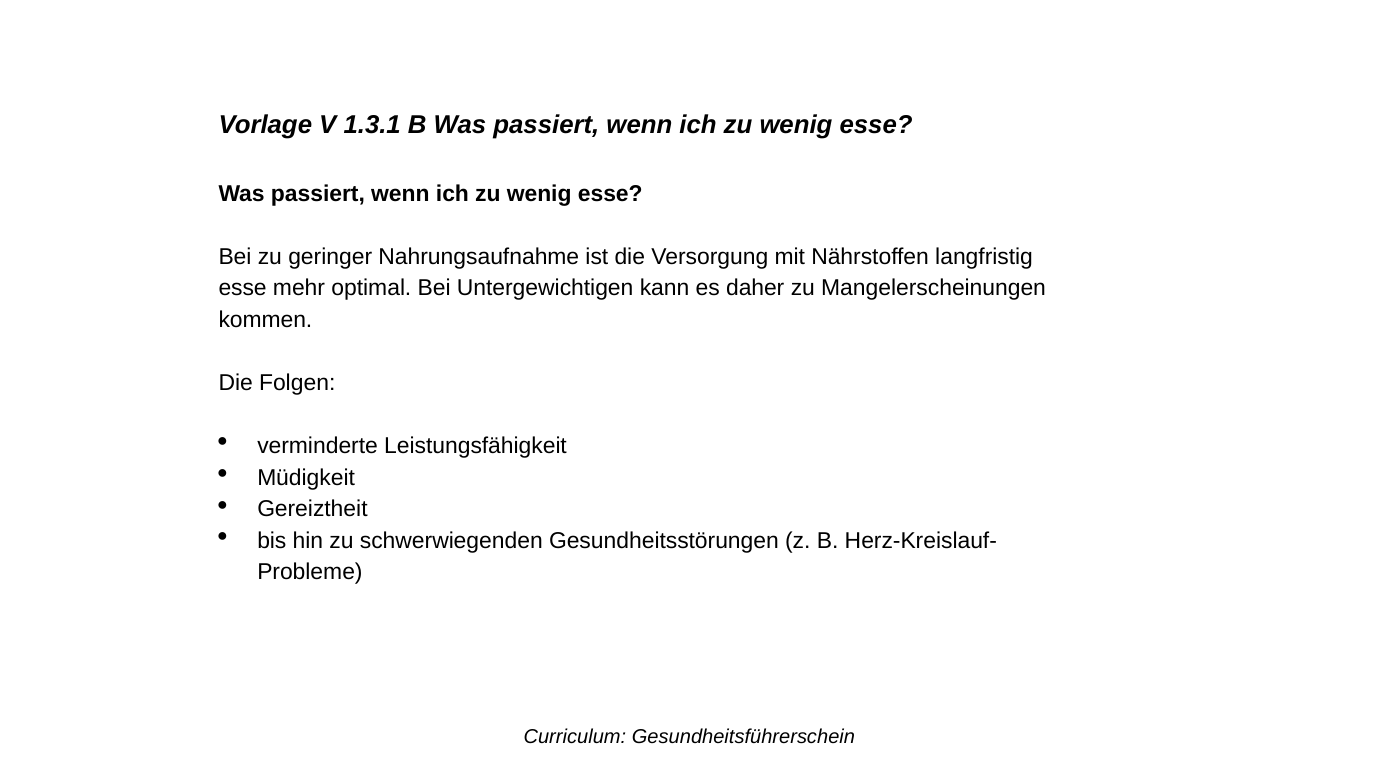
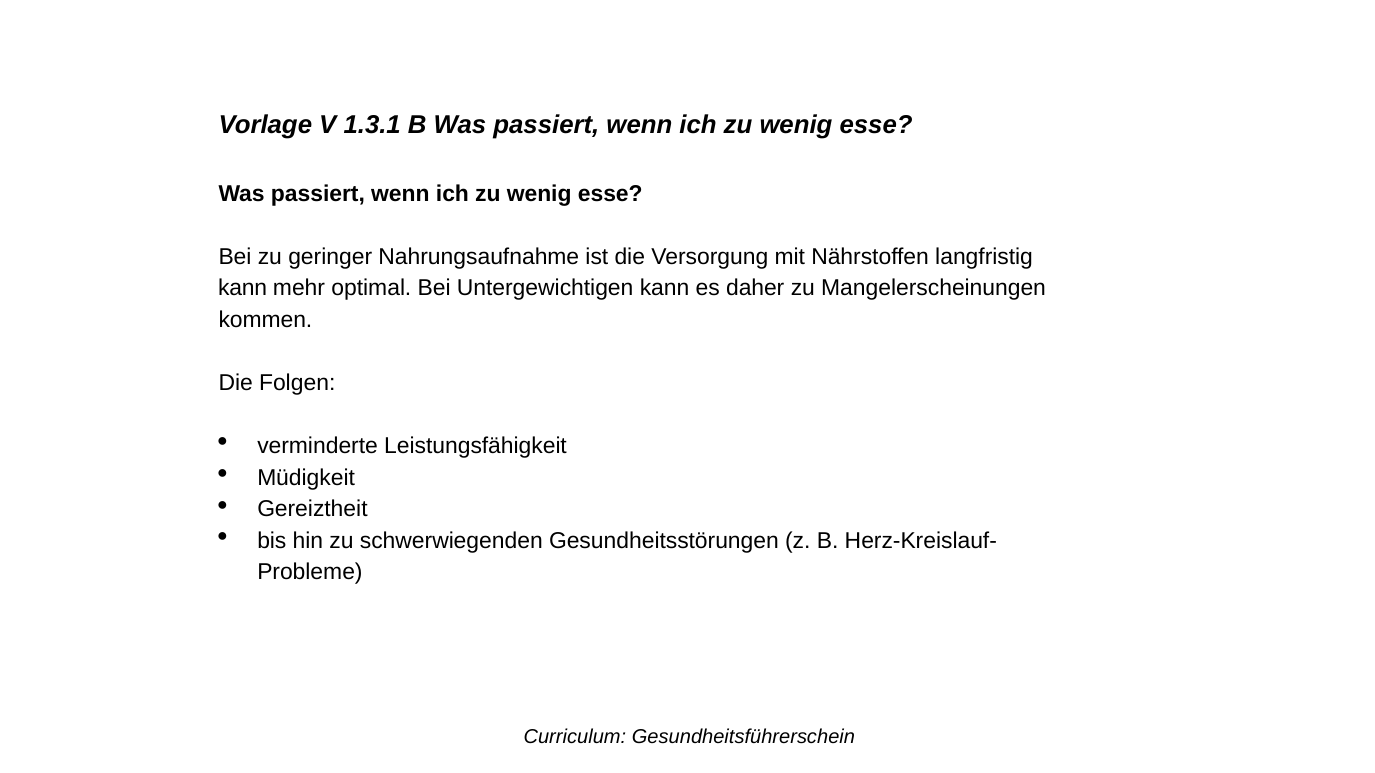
esse at (243, 288): esse -> kann
